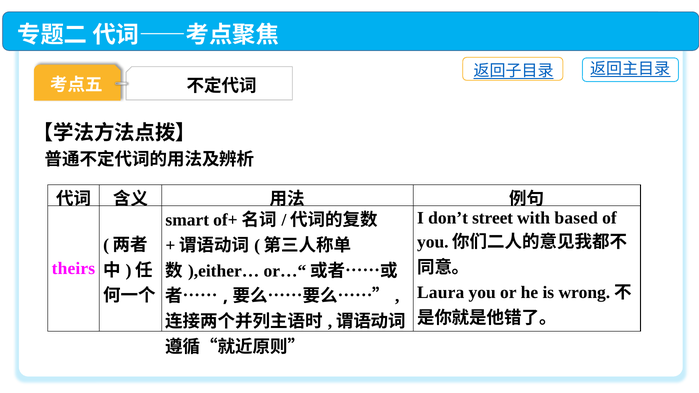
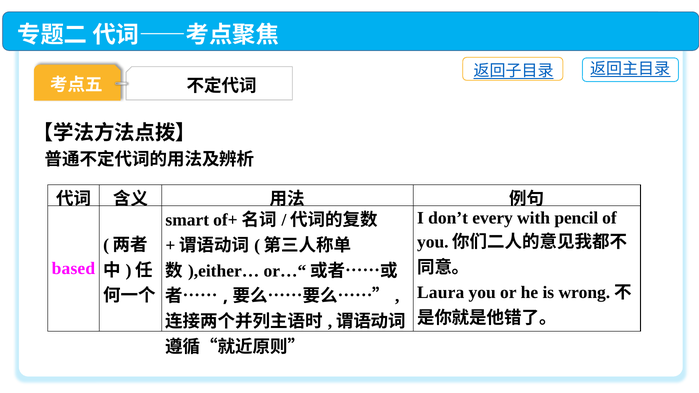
street: street -> every
based: based -> pencil
theirs: theirs -> based
